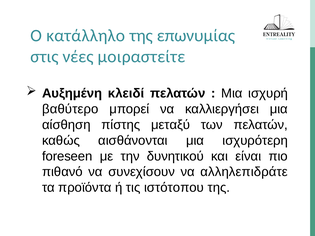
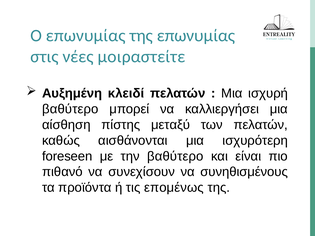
Ο κατάλληλο: κατάλληλο -> επωνυμίας
την δυνητικού: δυνητικού -> βαθύτερο
αλληλεπιδράτε: αλληλεπιδράτε -> συνηθισμένους
ιστότοπου: ιστότοπου -> επομένως
